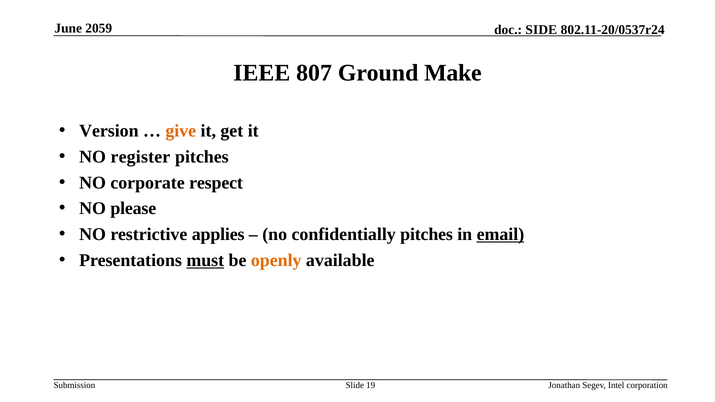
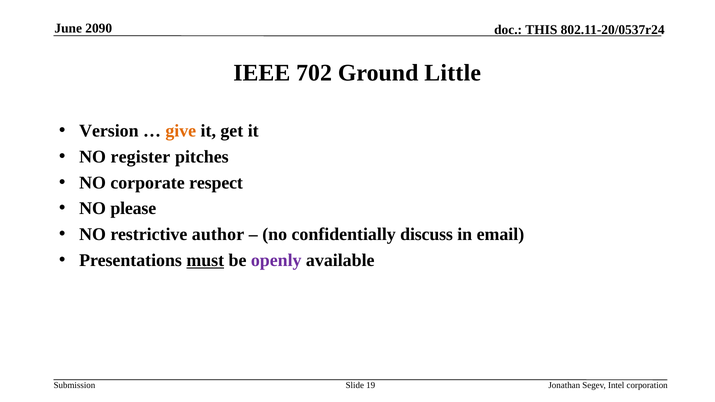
2059: 2059 -> 2090
SIDE: SIDE -> THIS
807: 807 -> 702
Make: Make -> Little
applies: applies -> author
confidentially pitches: pitches -> discuss
email underline: present -> none
openly colour: orange -> purple
